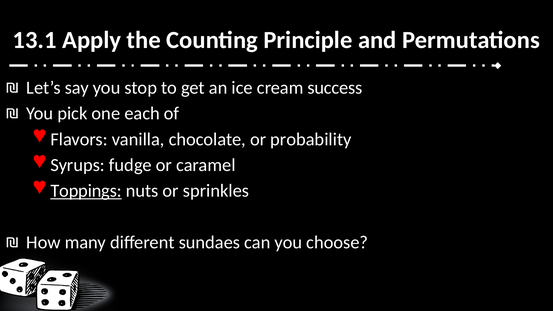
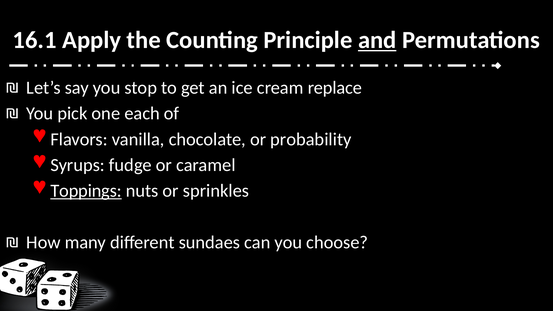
13.1: 13.1 -> 16.1
and underline: none -> present
success: success -> replace
